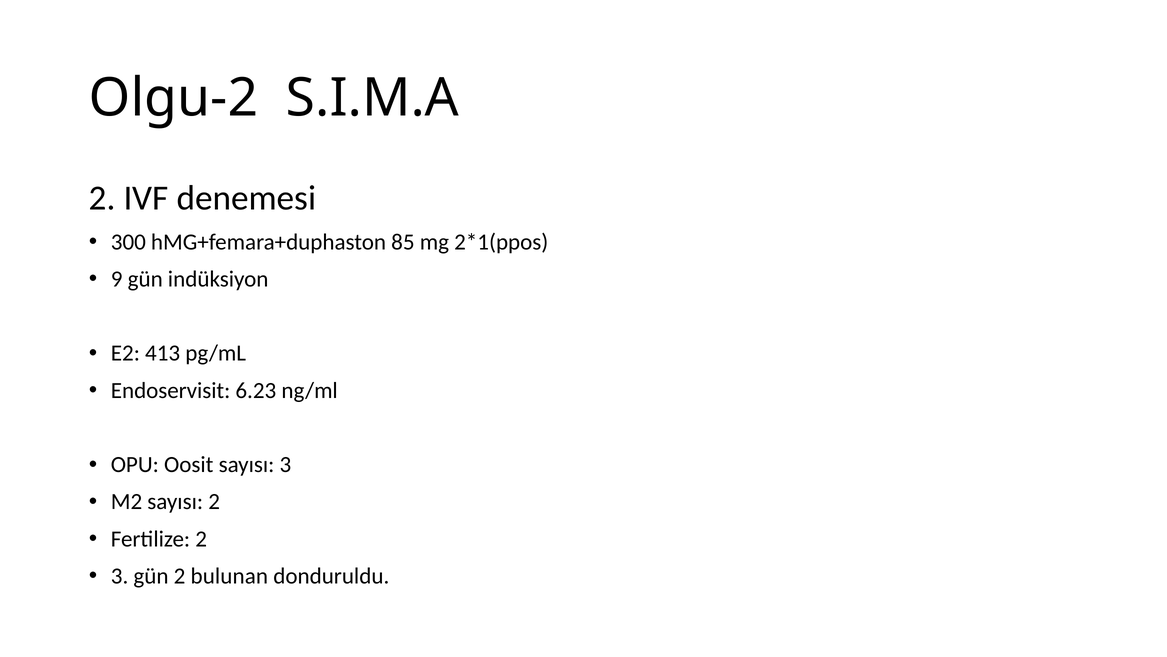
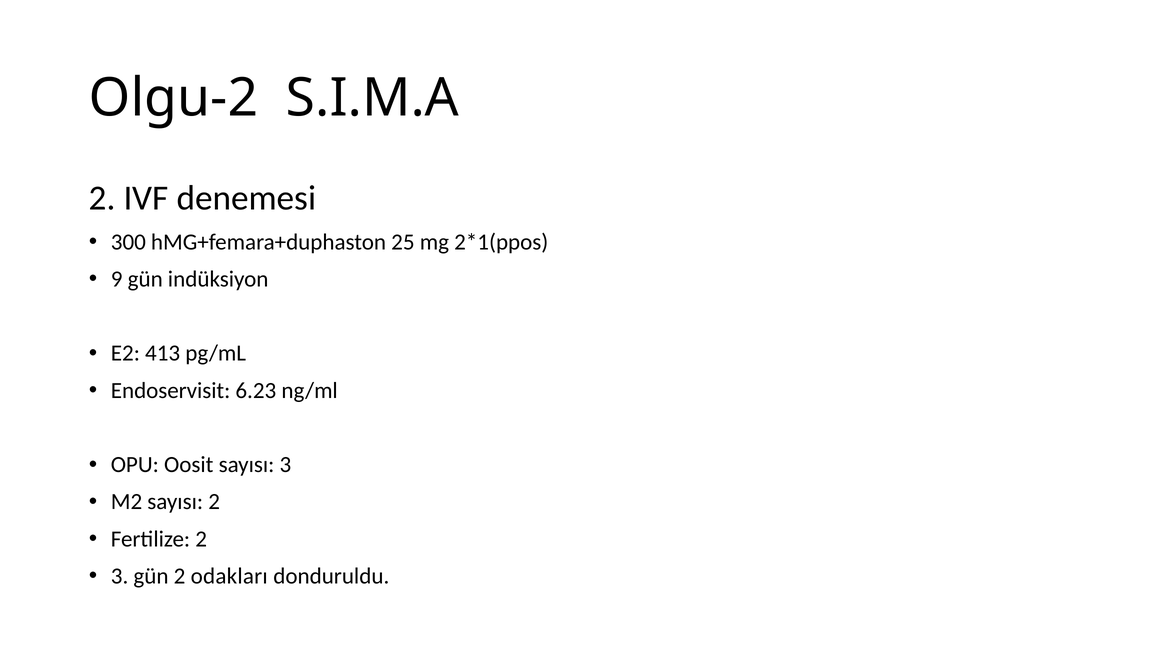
85: 85 -> 25
bulunan: bulunan -> odakları
